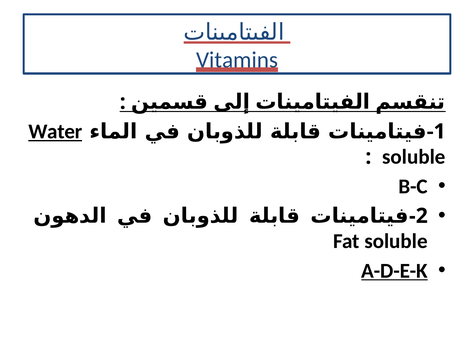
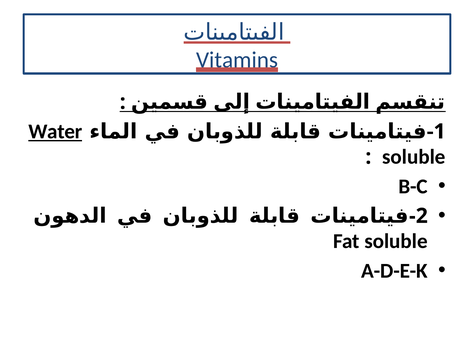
A-D-E-K underline: present -> none
